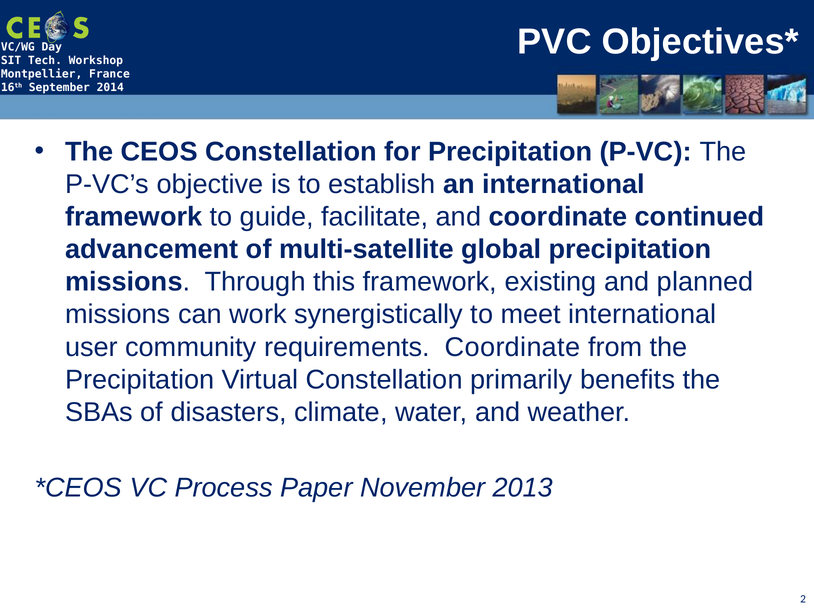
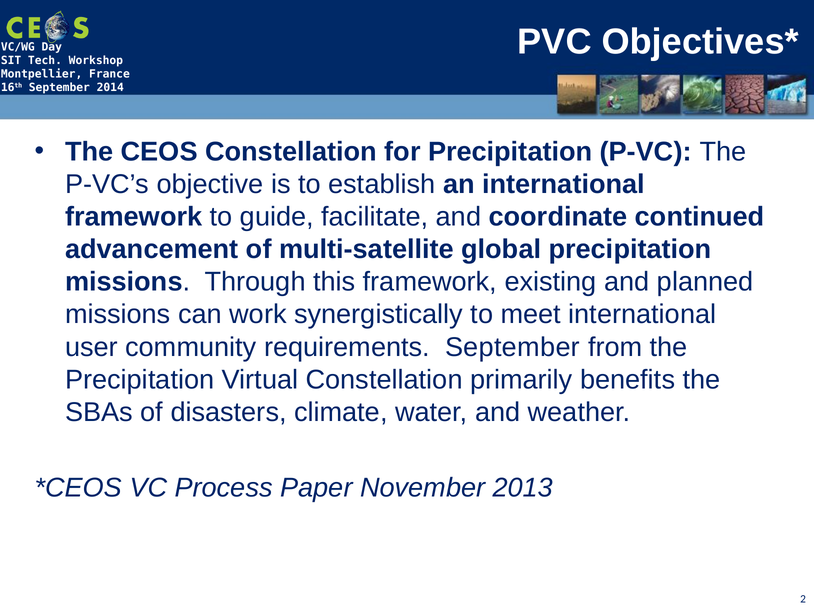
requirements Coordinate: Coordinate -> September
